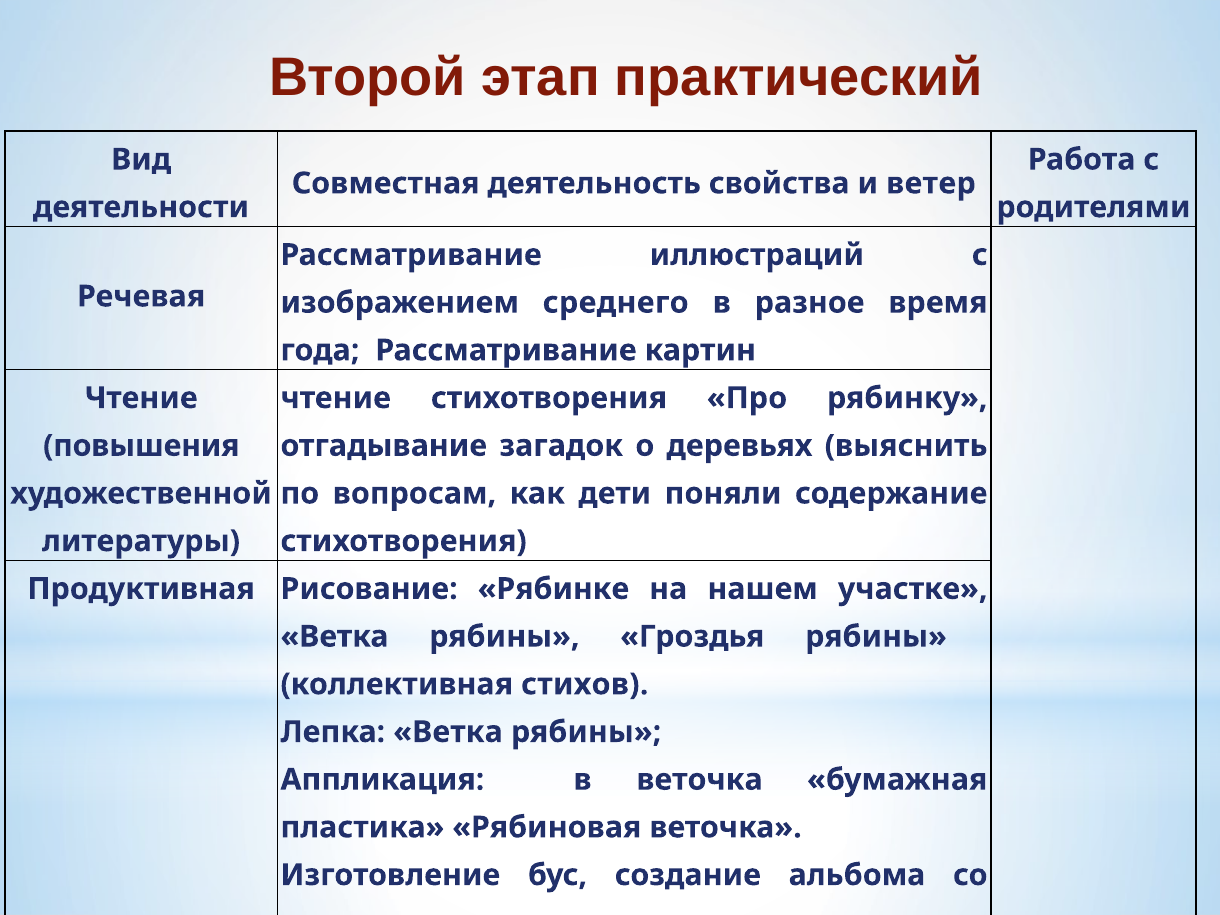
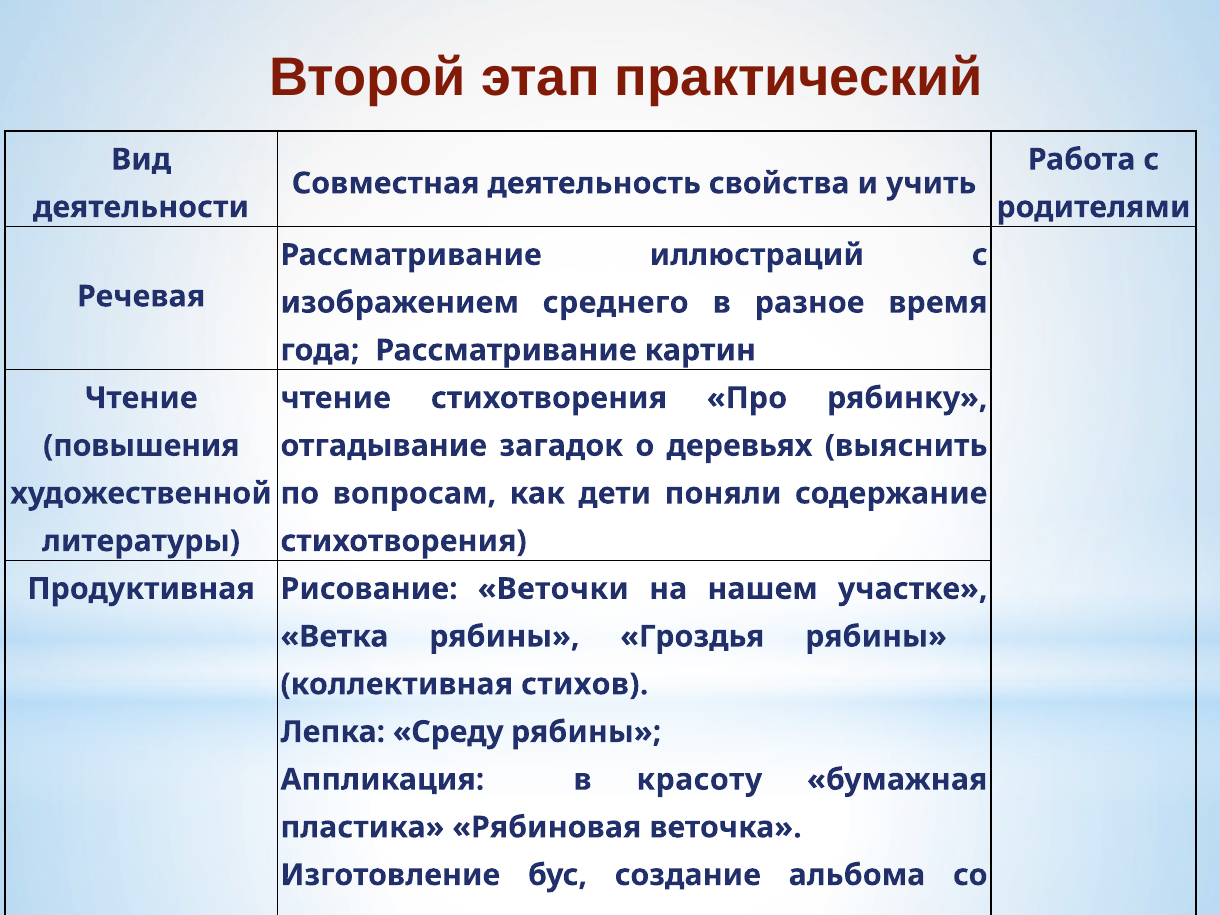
ветер: ветер -> учить
Рябинке: Рябинке -> Веточки
Лепка Ветка: Ветка -> Среду
в веточка: веточка -> красоту
